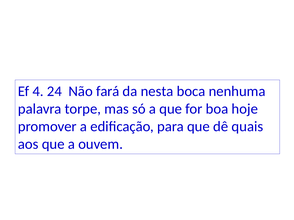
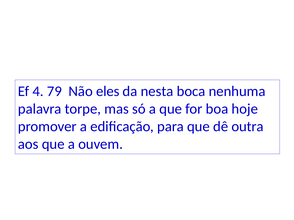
24: 24 -> 79
fará: fará -> eles
quais: quais -> outra
